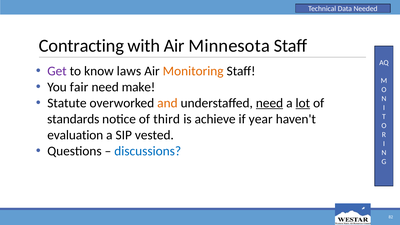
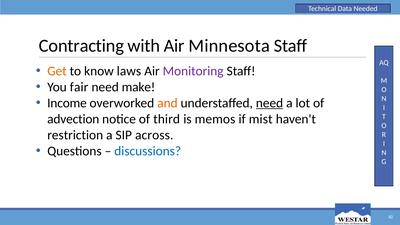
Get colour: purple -> orange
Monitoring colour: orange -> purple
Statute: Statute -> Income
lot underline: present -> none
standards: standards -> advection
achieve: achieve -> memos
year: year -> mist
evaluation: evaluation -> restriction
vested: vested -> across
